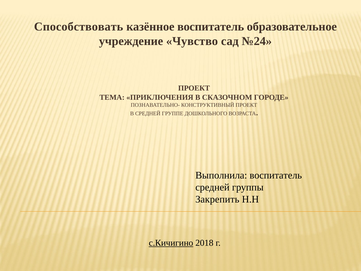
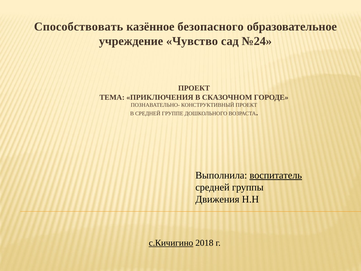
казённое воспитатель: воспитатель -> безопасного
воспитатель at (276, 175) underline: none -> present
Закрепить: Закрепить -> Движения
